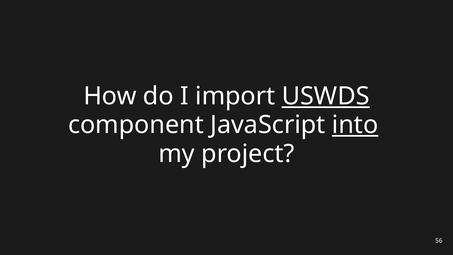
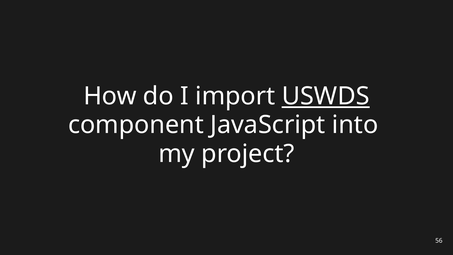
into underline: present -> none
